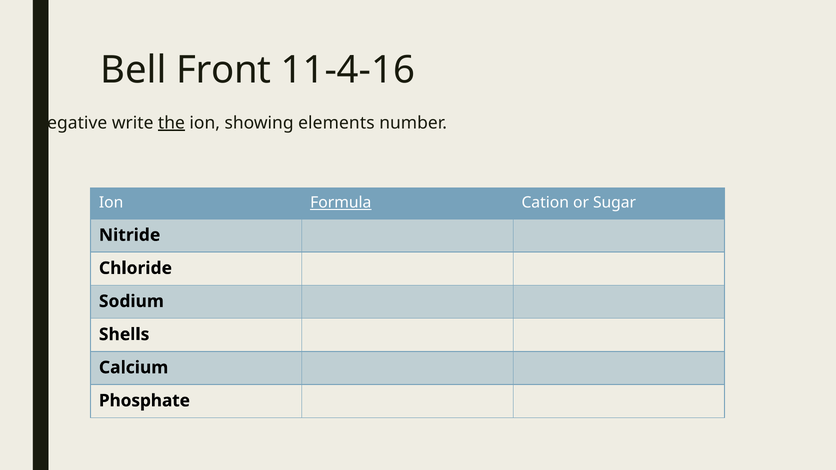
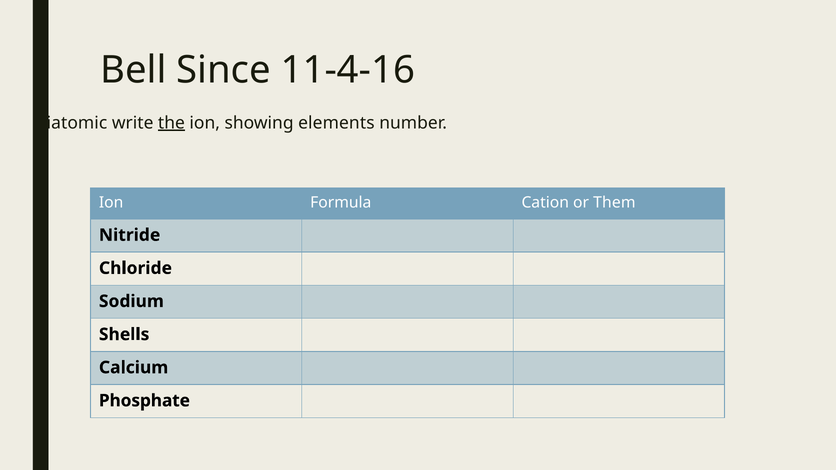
Front: Front -> Since
Negative: Negative -> Diatomic
Formula underline: present -> none
Sugar: Sugar -> Them
